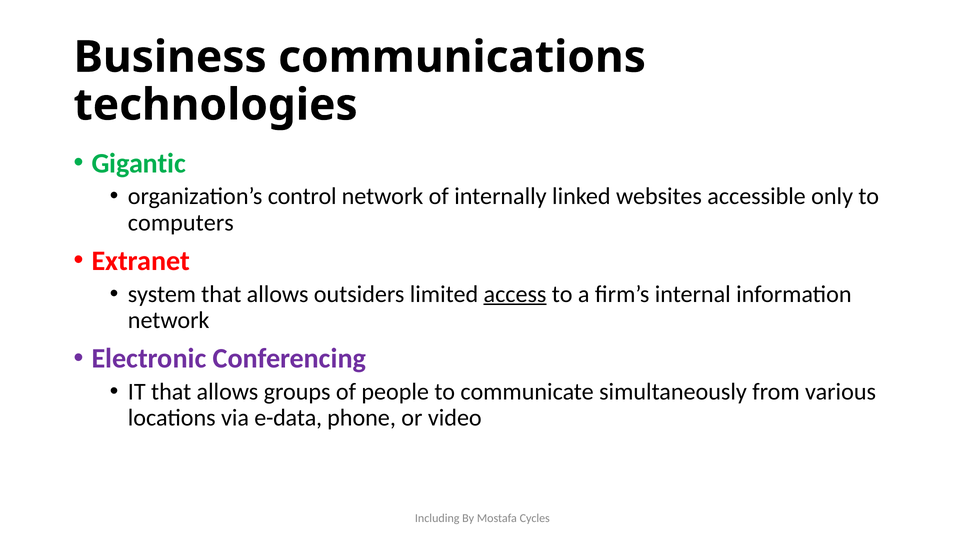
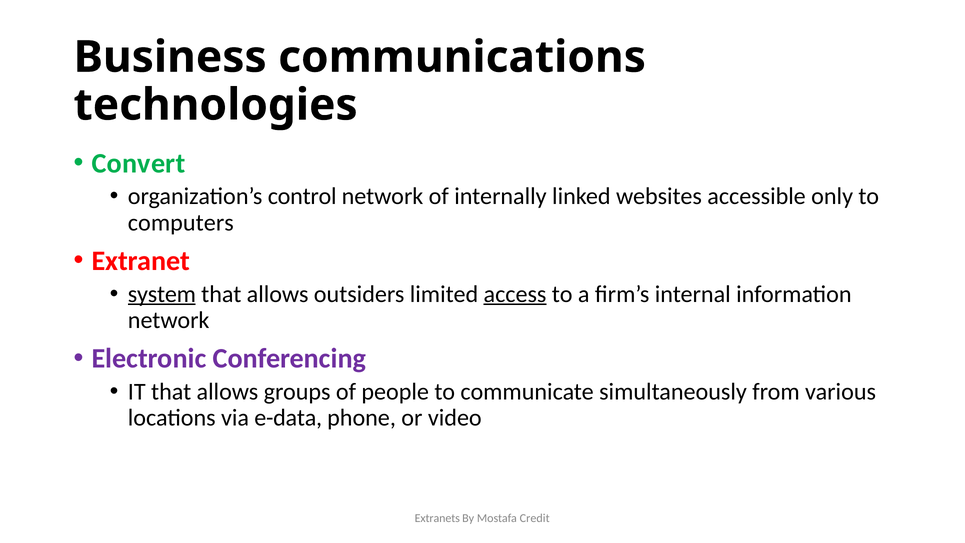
Gigantic: Gigantic -> Convert
system underline: none -> present
Including: Including -> Extranets
Cycles: Cycles -> Credit
